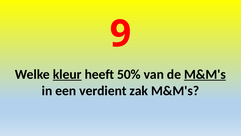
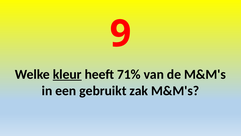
50%: 50% -> 71%
M&M's at (205, 74) underline: present -> none
verdient: verdient -> gebruikt
